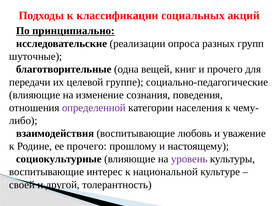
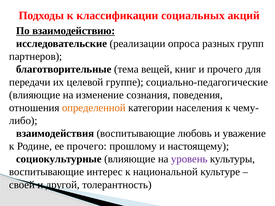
принципиально: принципиально -> взаимодействию
шуточные: шуточные -> партнеров
одна: одна -> тема
определенной colour: purple -> orange
